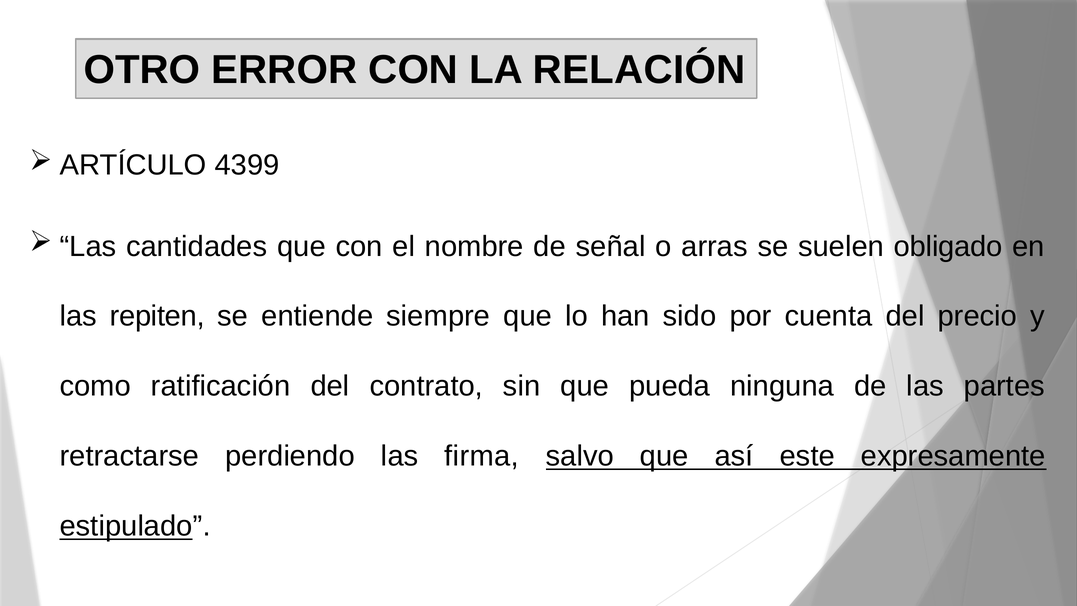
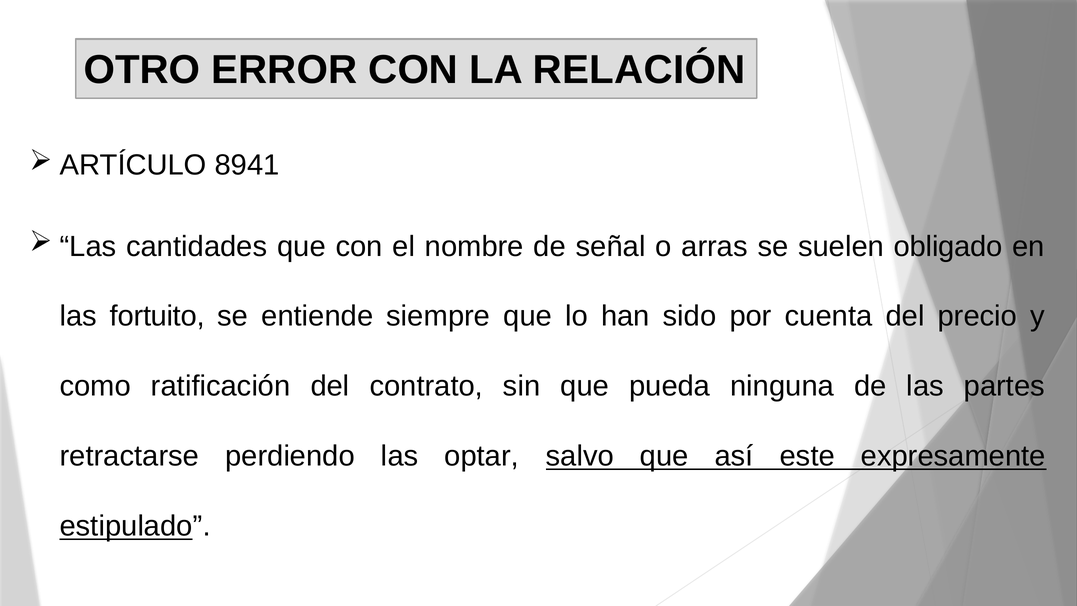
4399: 4399 -> 8941
repiten: repiten -> fortuito
firma: firma -> optar
